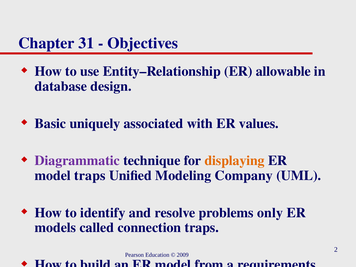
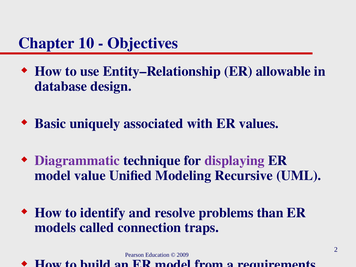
31: 31 -> 10
displaying colour: orange -> purple
model traps: traps -> value
Company: Company -> Recursive
only: only -> than
